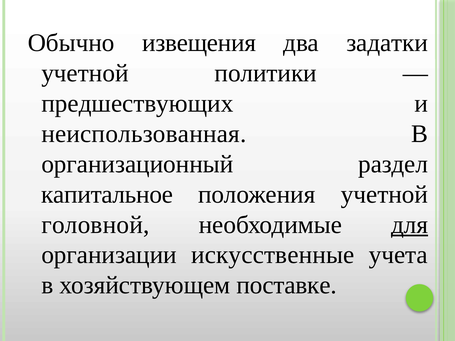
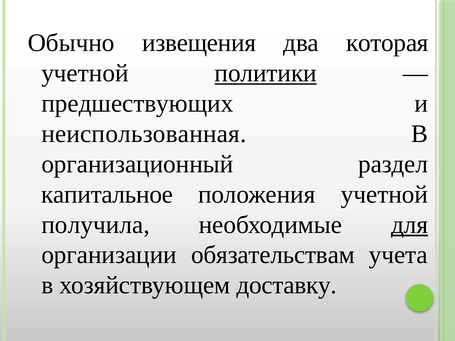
задатки: задатки -> которая
политики underline: none -> present
головной: головной -> получила
искусственные: искусственные -> обязательствам
поставке: поставке -> доставку
